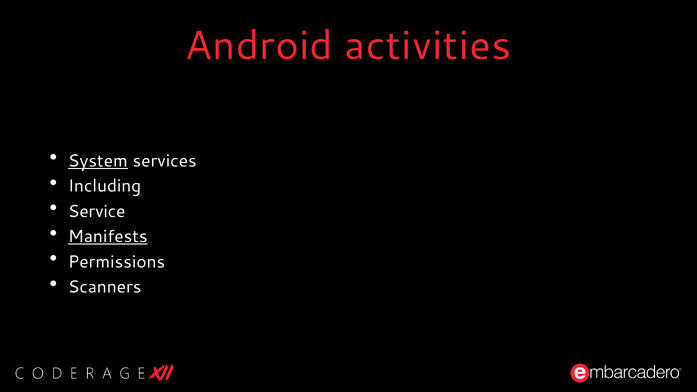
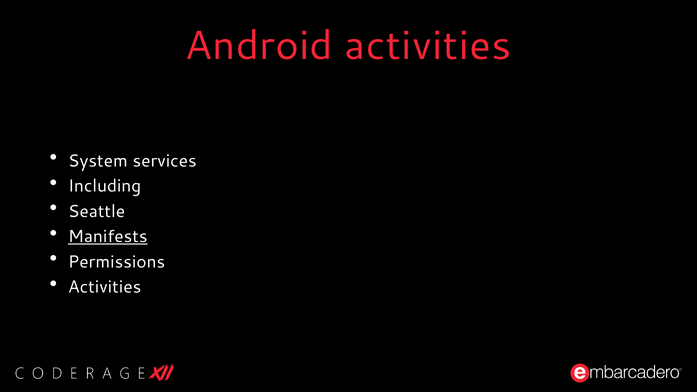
System underline: present -> none
Service: Service -> Seattle
Scanners at (105, 287): Scanners -> Activities
